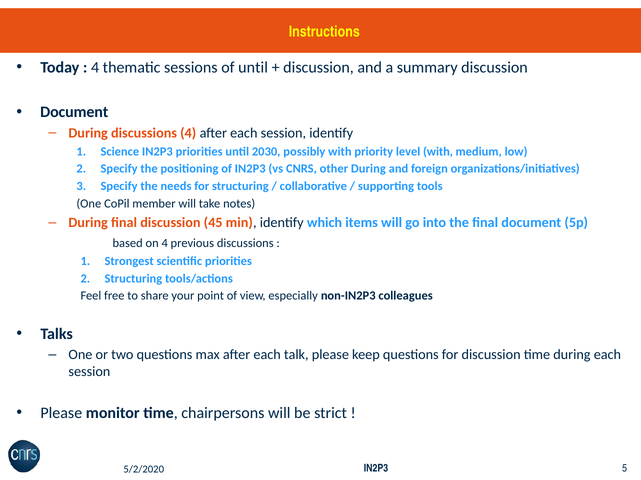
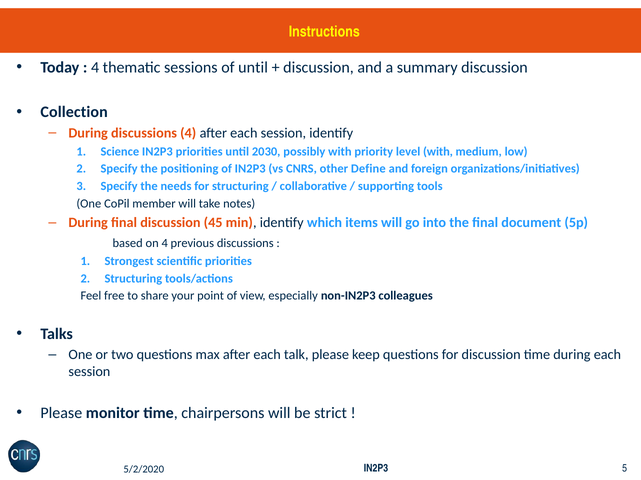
Document at (74, 112): Document -> Collection
other During: During -> Define
